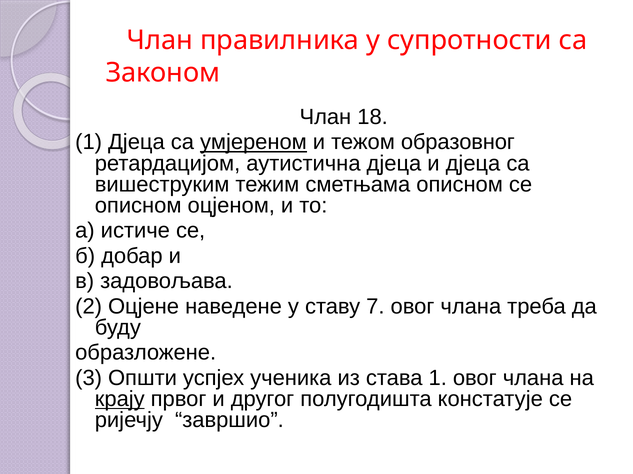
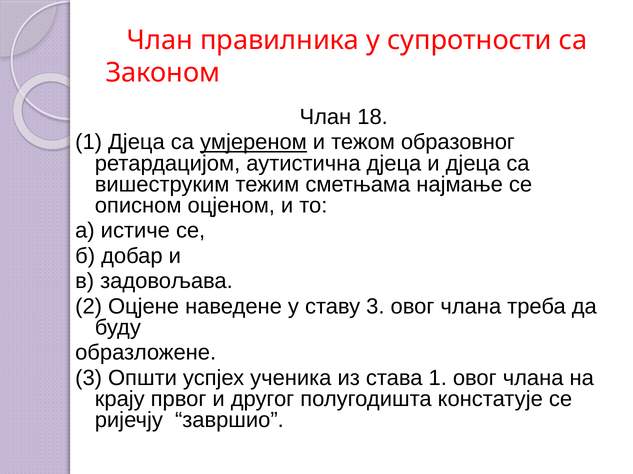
сметњама описном: описном -> најмање
ставу 7: 7 -> 3
крају underline: present -> none
